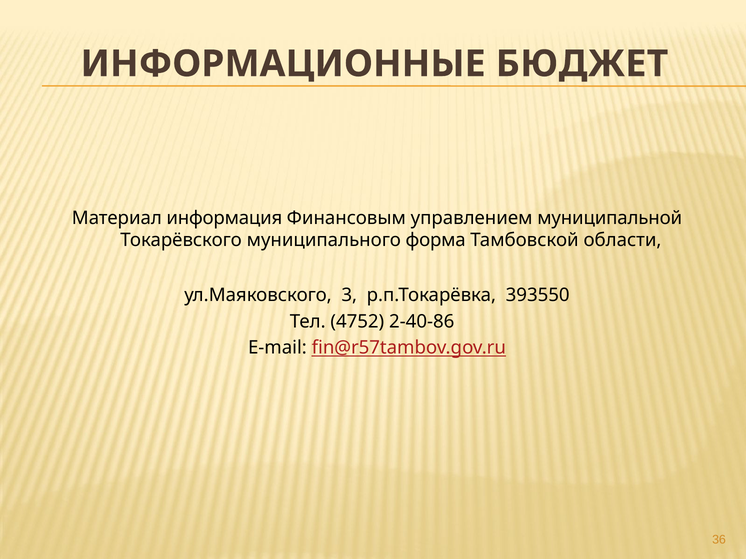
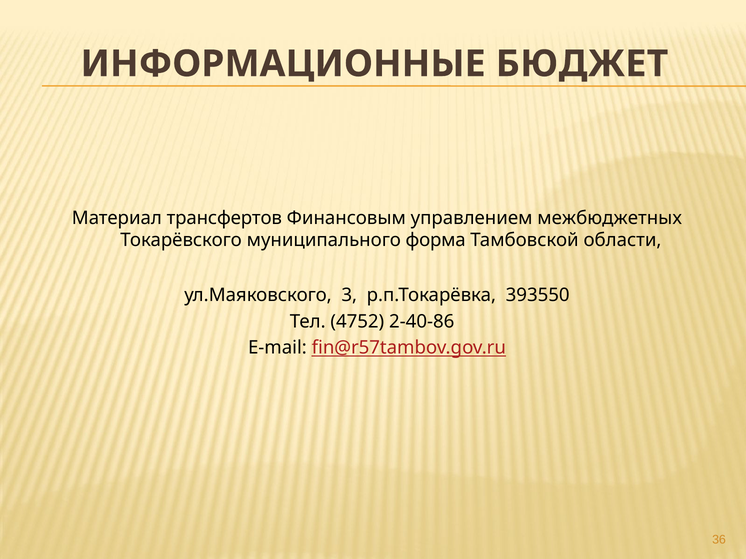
информация: информация -> трансфертов
муниципальной: муниципальной -> межбюджетных
